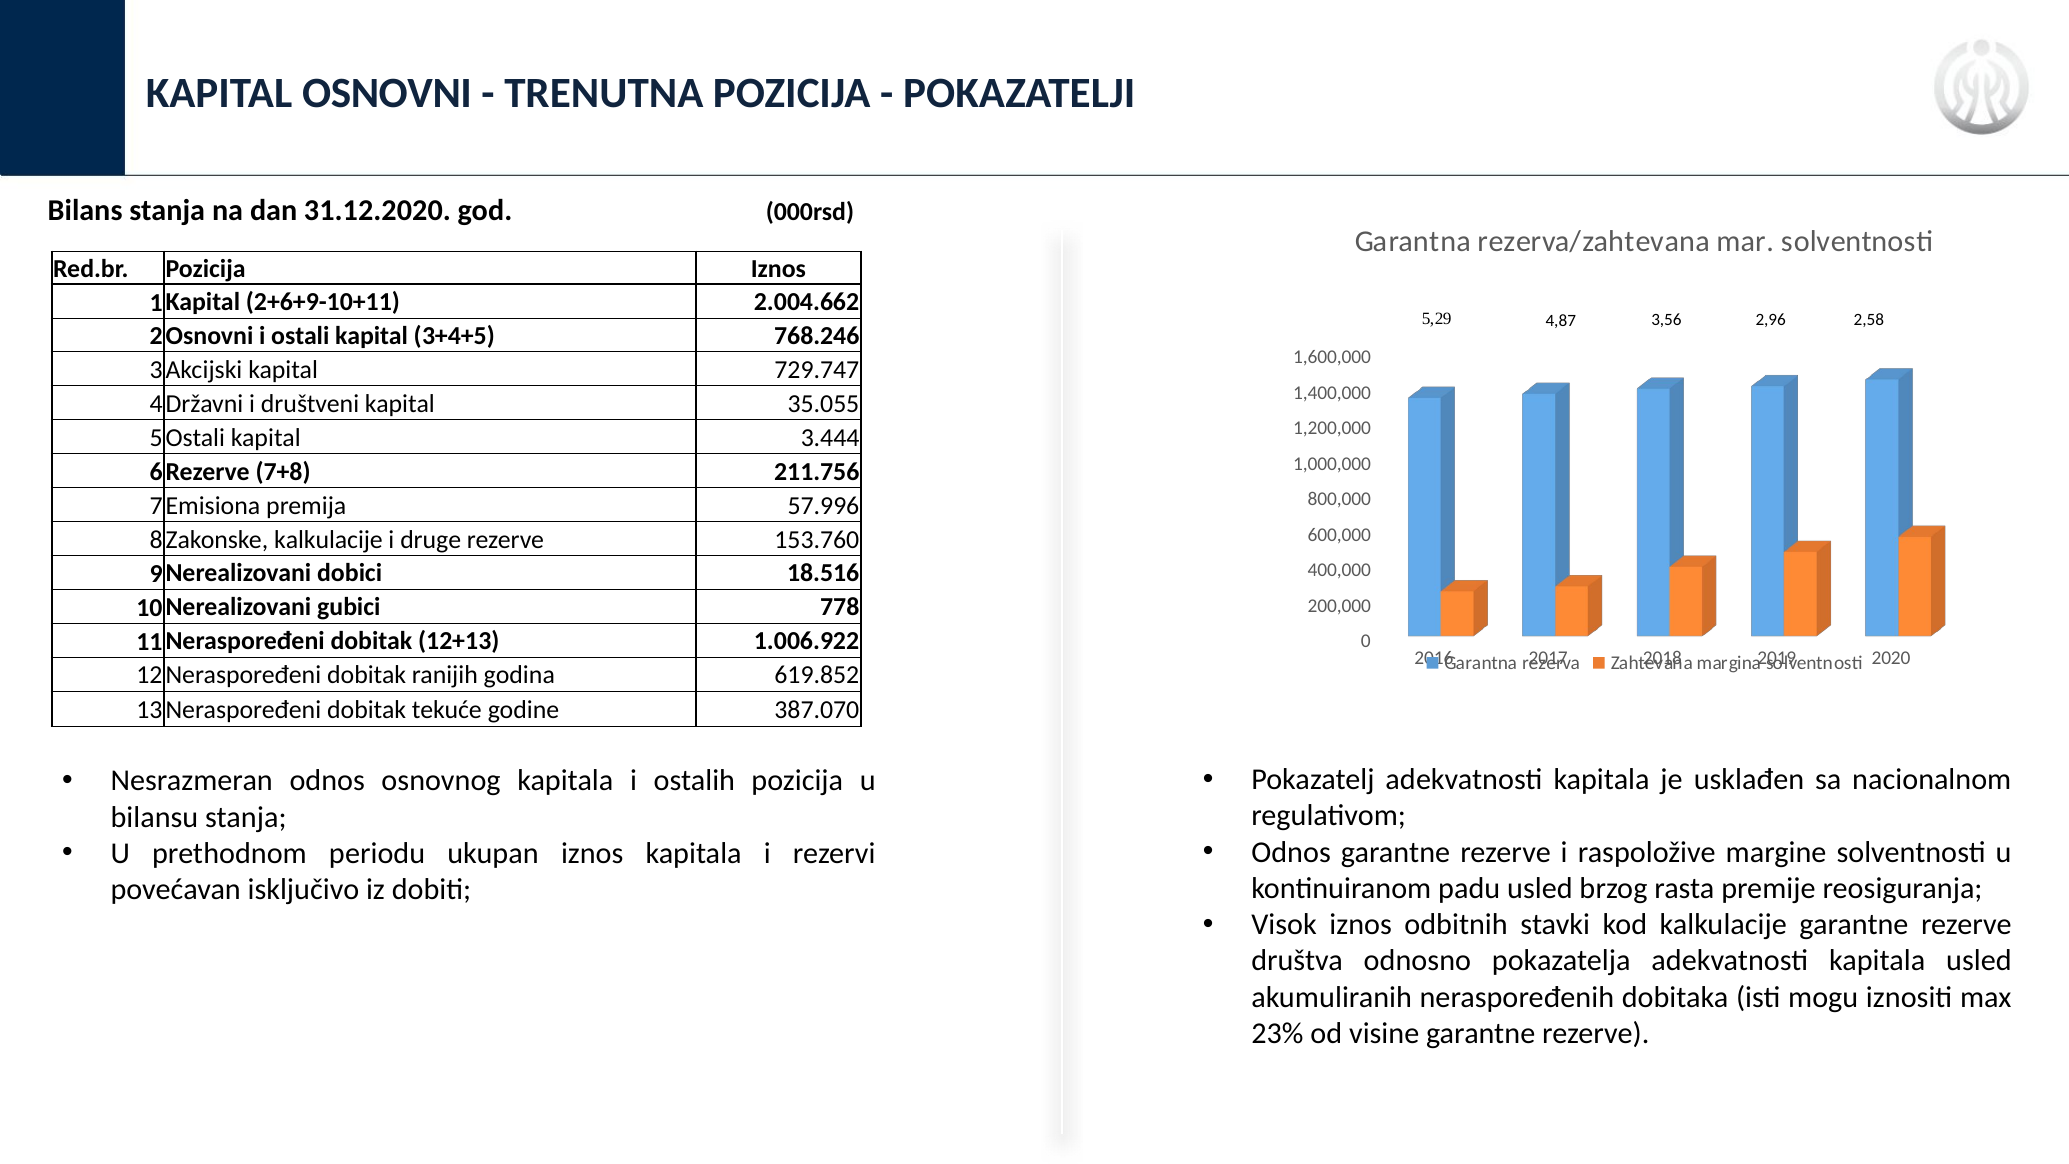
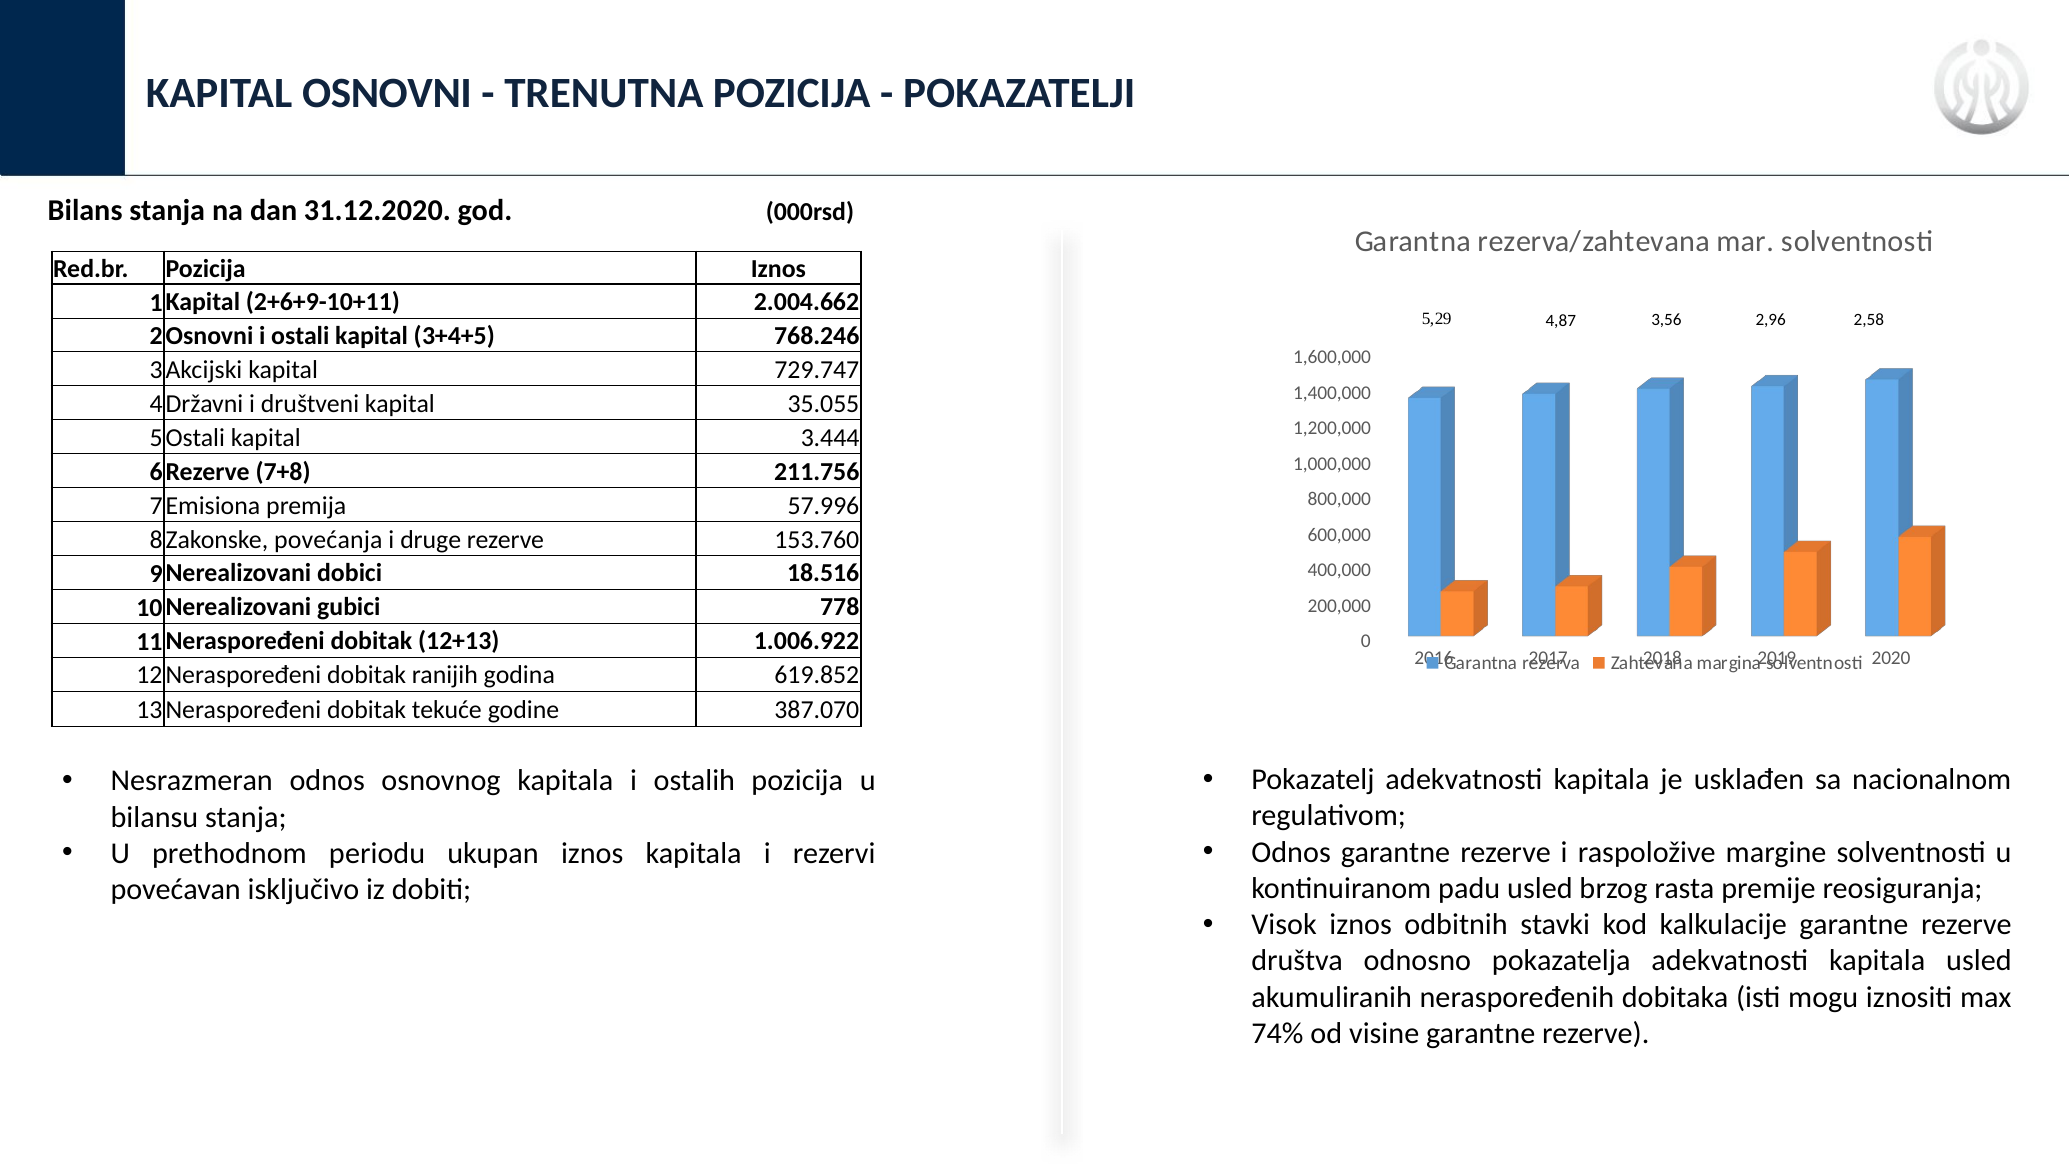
kalkulacije at (328, 539): kalkulacije -> povećanja
23%: 23% -> 74%
